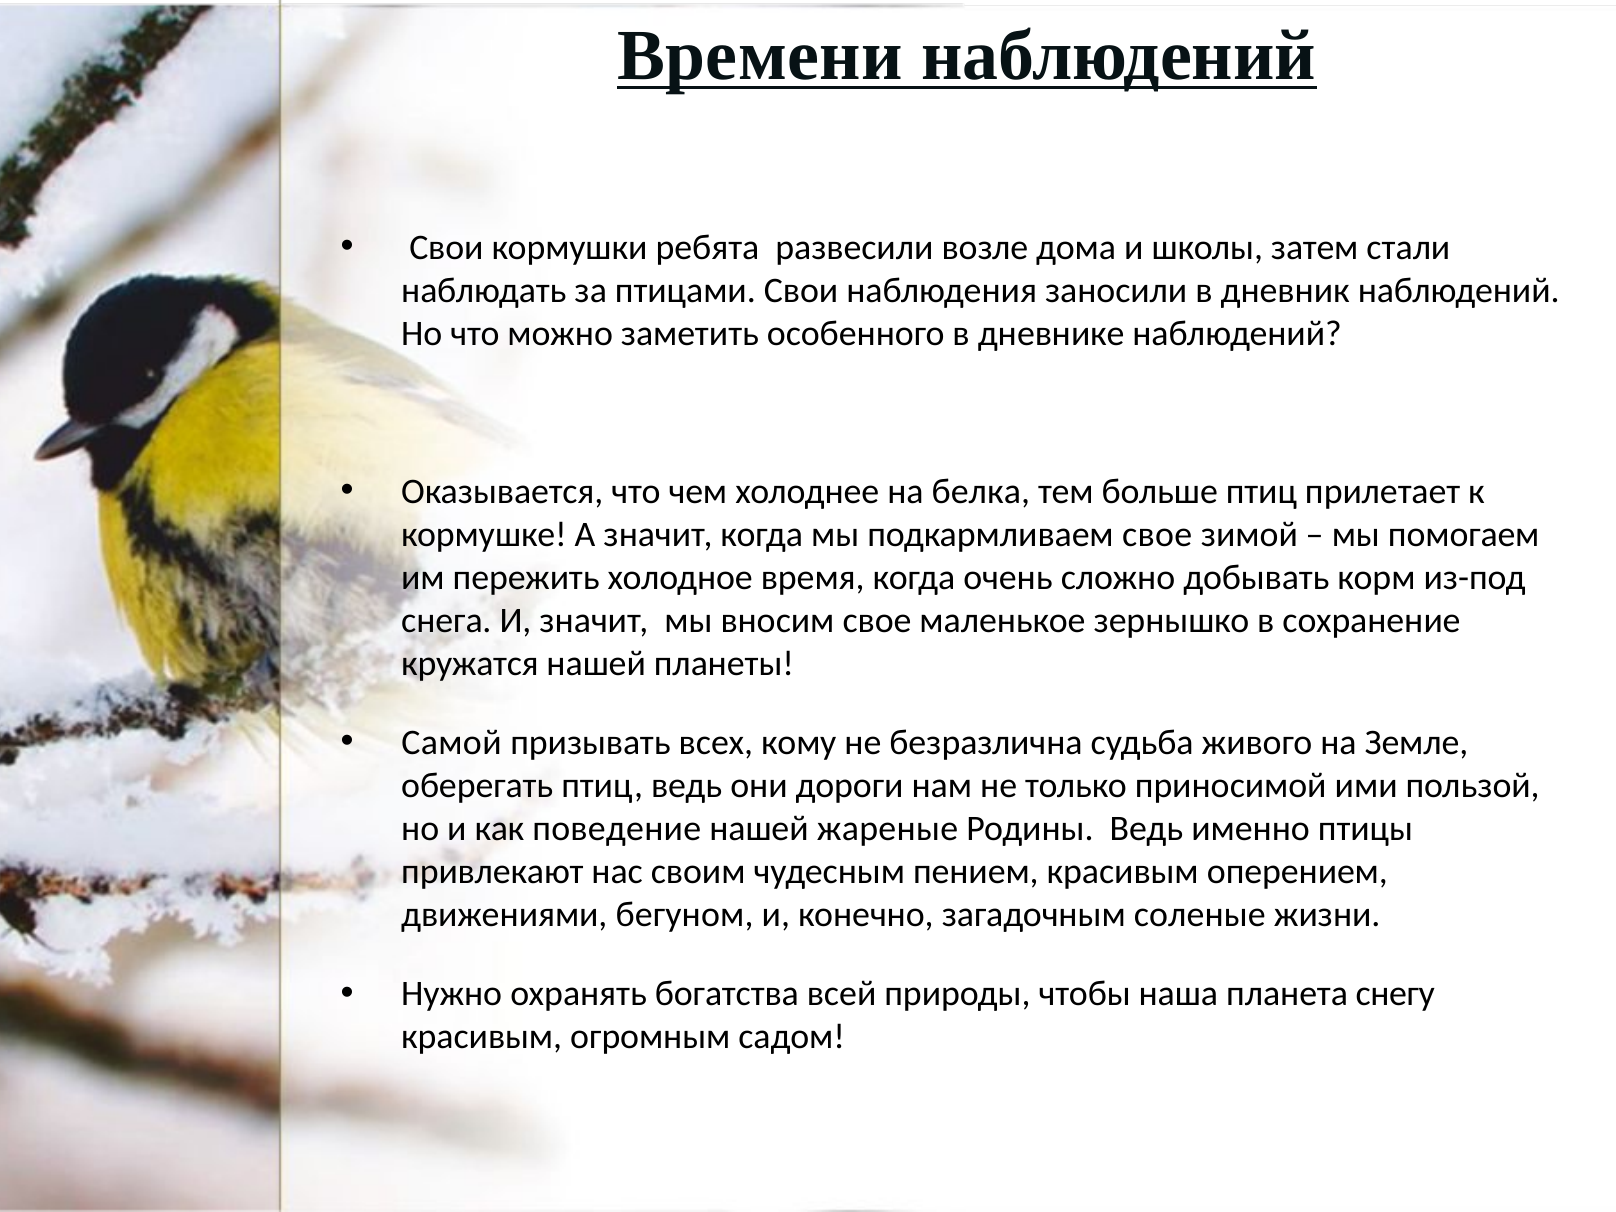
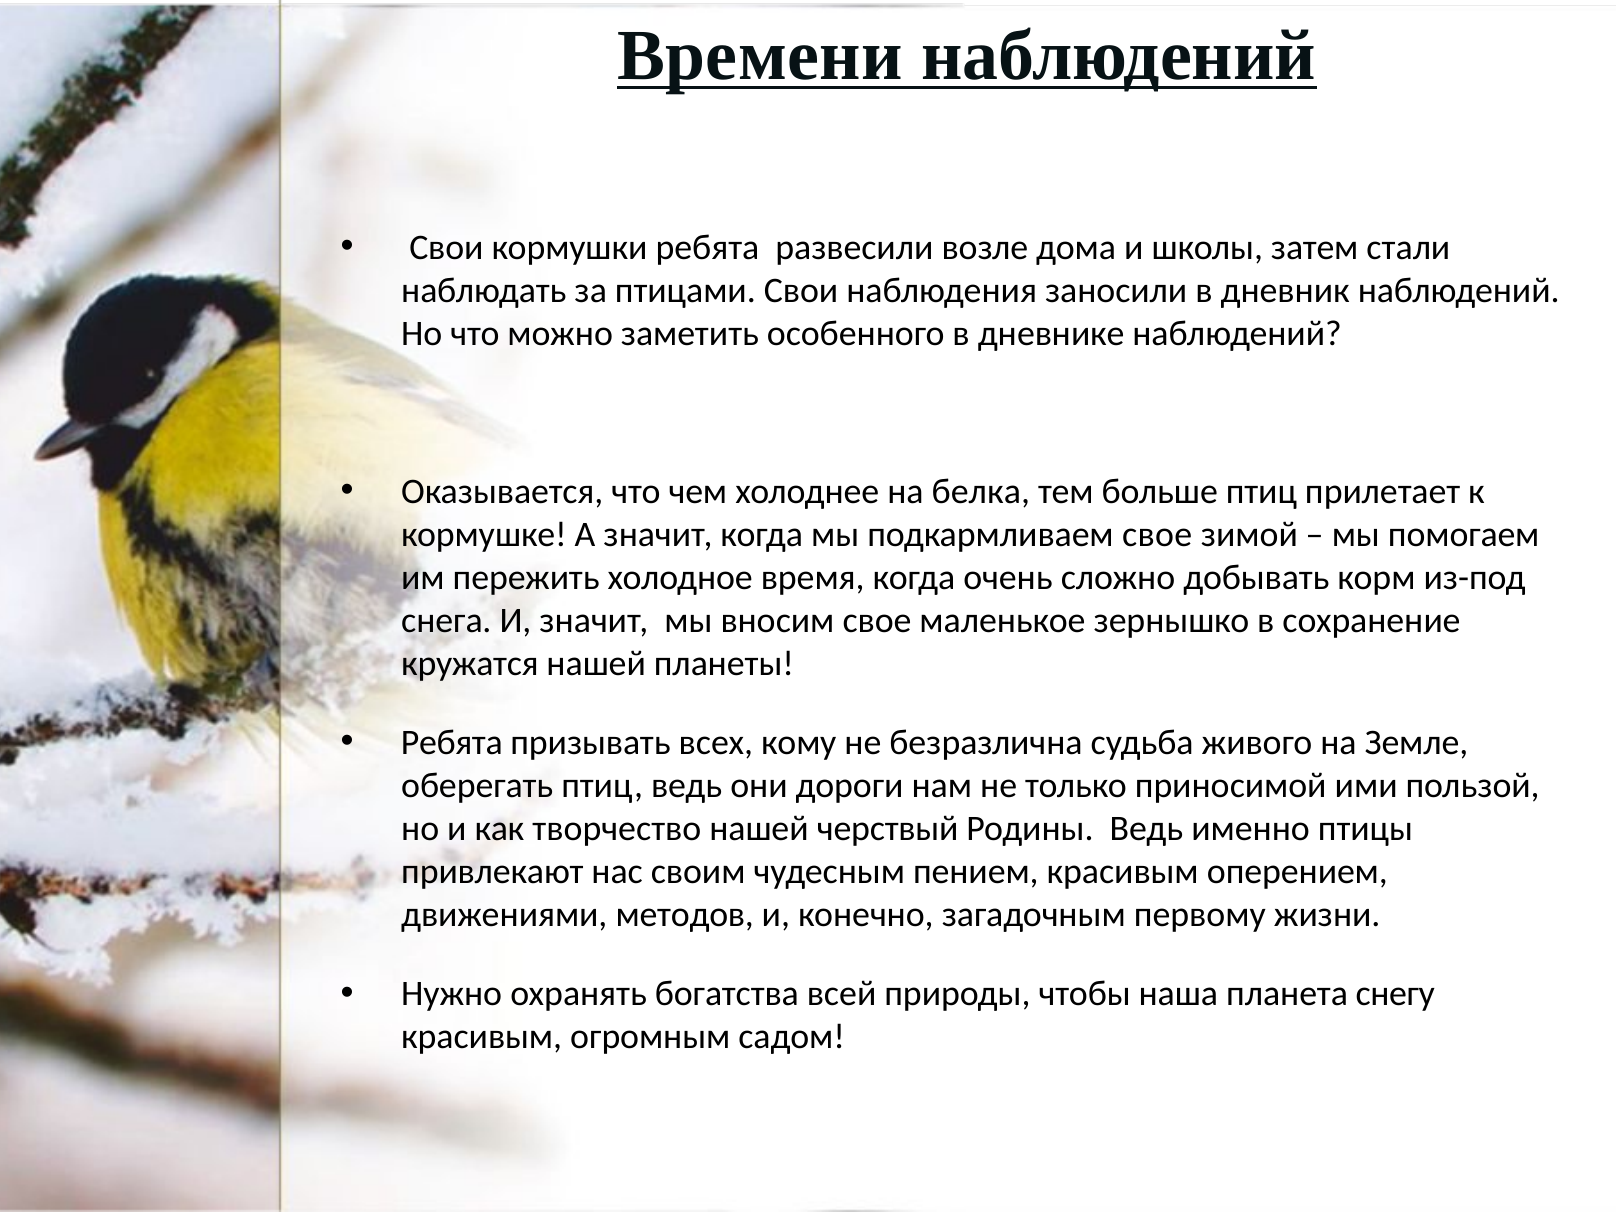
Самой at (451, 743): Самой -> Ребята
поведение: поведение -> творчество
жареные: жареные -> черствый
бегуном: бегуном -> методов
соленые: соленые -> первому
